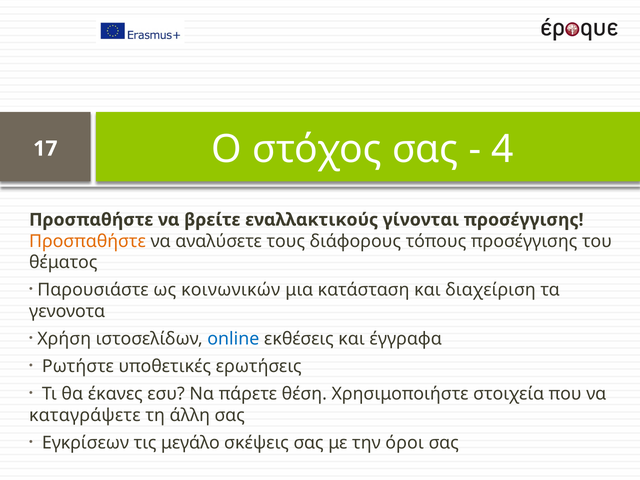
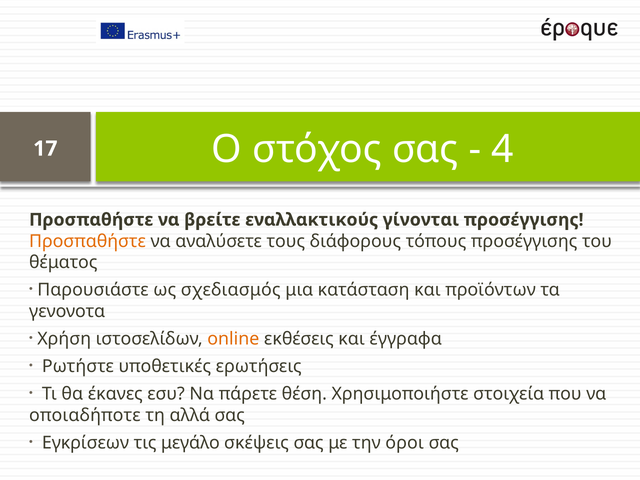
κοινωνικών: κοινωνικών -> σχεδιασμός
διαχείριση: διαχείριση -> προϊόντων
online colour: blue -> orange
καταγράψετε: καταγράψετε -> οποιαδήποτε
άλλη: άλλη -> αλλά
